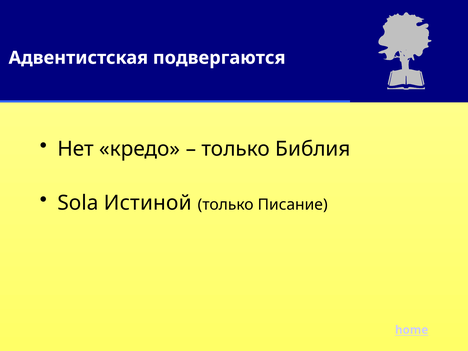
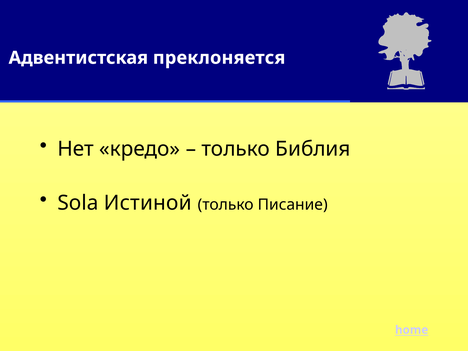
подвергаются: подвергаются -> преклоняется
